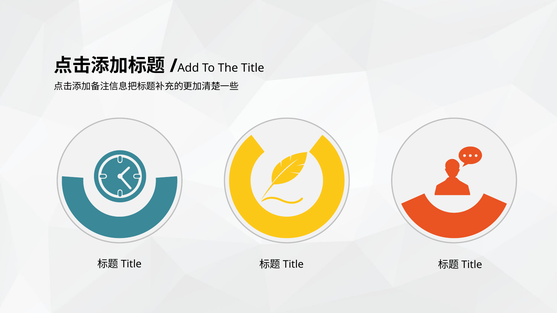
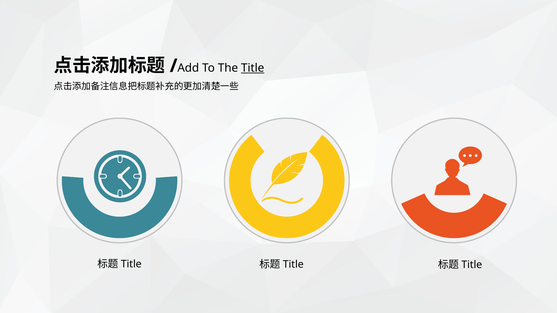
Title underline: none -> present
